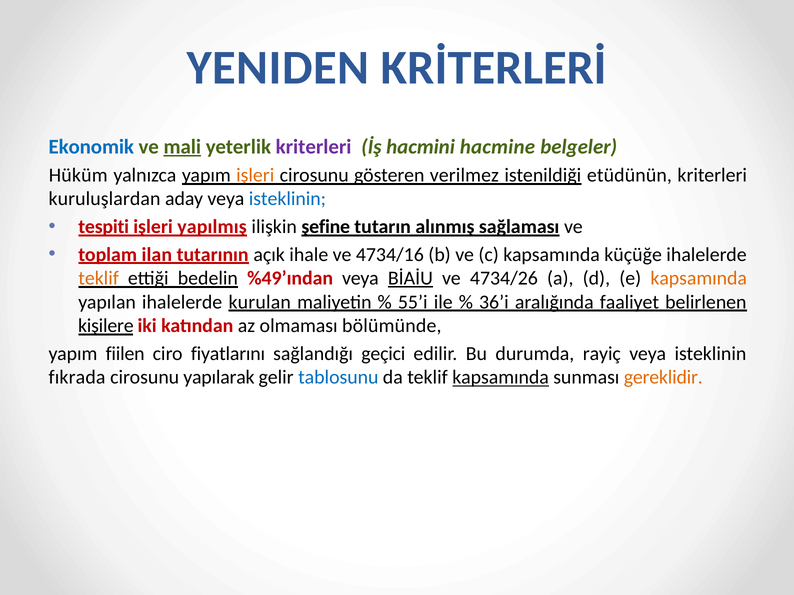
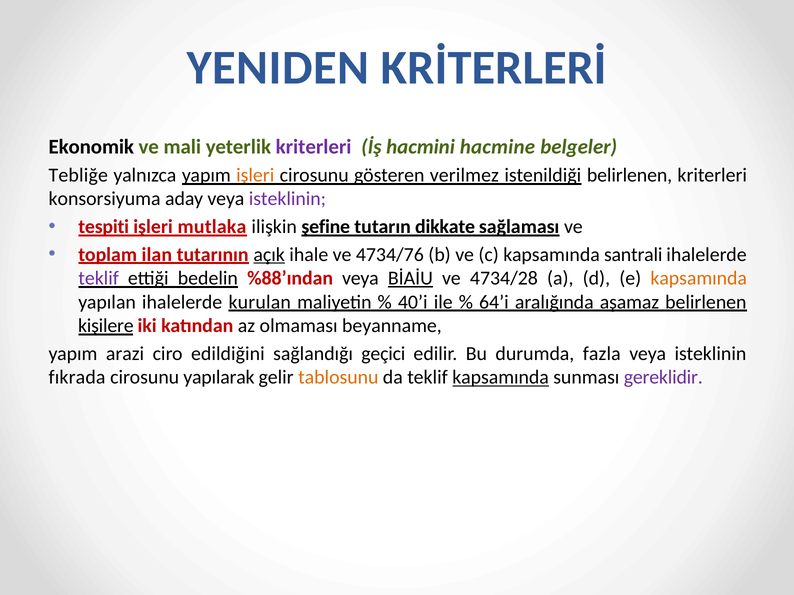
Ekonomik colour: blue -> black
mali underline: present -> none
Hüküm: Hüküm -> Tebliğe
istenildiği etüdünün: etüdünün -> belirlenen
kuruluşlardan: kuruluşlardan -> konsorsiyuma
isteklinin at (287, 199) colour: blue -> purple
yapılmış: yapılmış -> mutlaka
alınmış: alınmış -> dikkate
açık underline: none -> present
4734/16: 4734/16 -> 4734/76
küçüğe: küçüğe -> santrali
teklif at (99, 279) colour: orange -> purple
%49’ından: %49’ından -> %88’ından
4734/26: 4734/26 -> 4734/28
55’i: 55’i -> 40’i
36’i: 36’i -> 64’i
faaliyet: faaliyet -> aşamaz
bölümünde: bölümünde -> beyanname
fiilen: fiilen -> arazi
fiyatlarını: fiyatlarını -> edildiğini
rayiç: rayiç -> fazla
tablosunu colour: blue -> orange
gereklidir colour: orange -> purple
